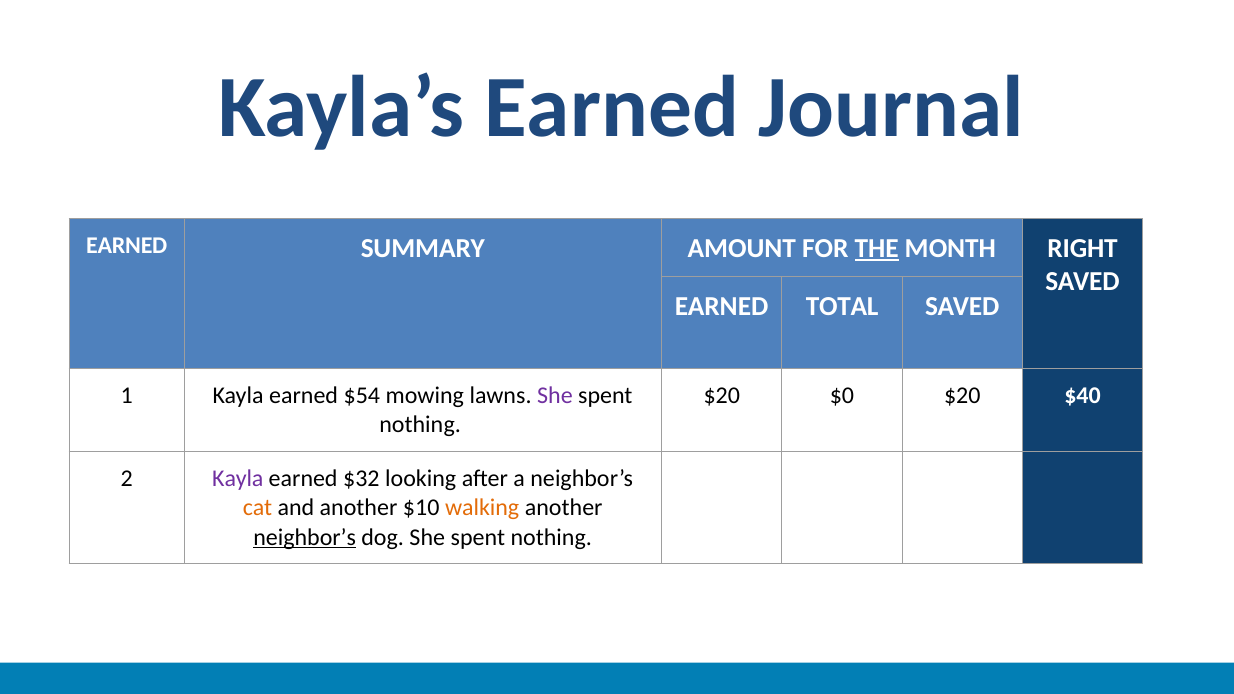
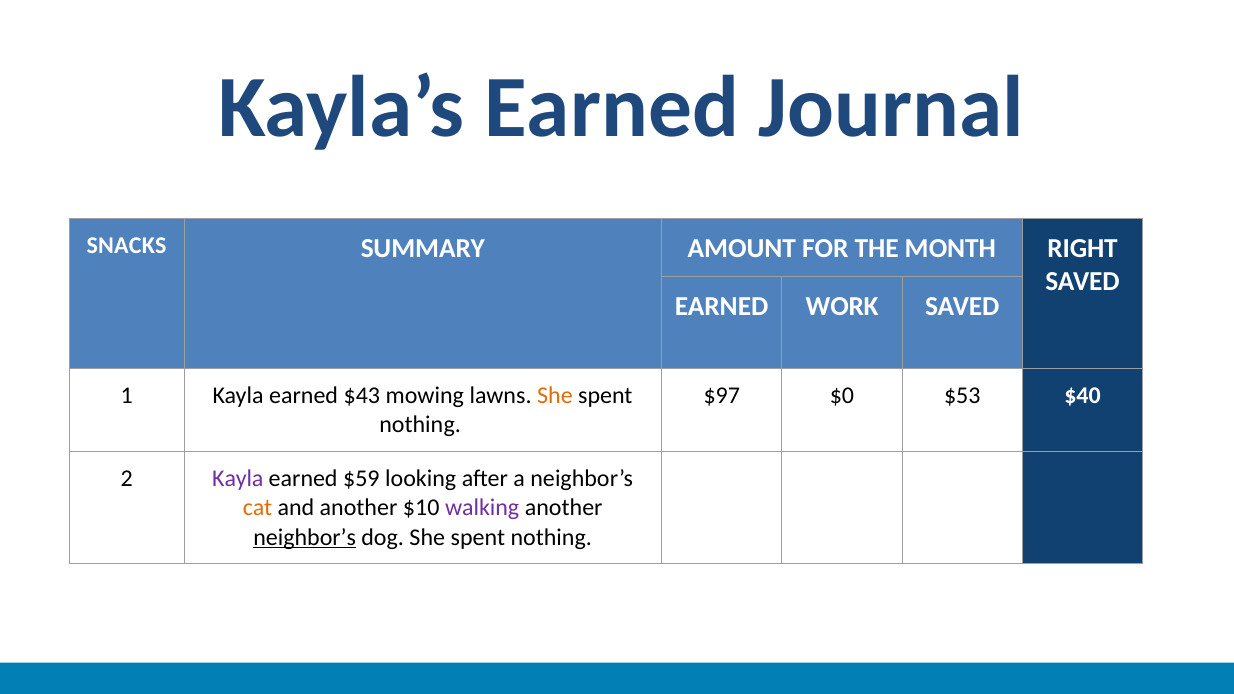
EARNED at (127, 246): EARNED -> SNACKS
THE underline: present -> none
TOTAL: TOTAL -> WORK
$54: $54 -> $43
She at (555, 396) colour: purple -> orange
$20 at (722, 396): $20 -> $97
$0 $20: $20 -> $53
$32: $32 -> $59
walking colour: orange -> purple
